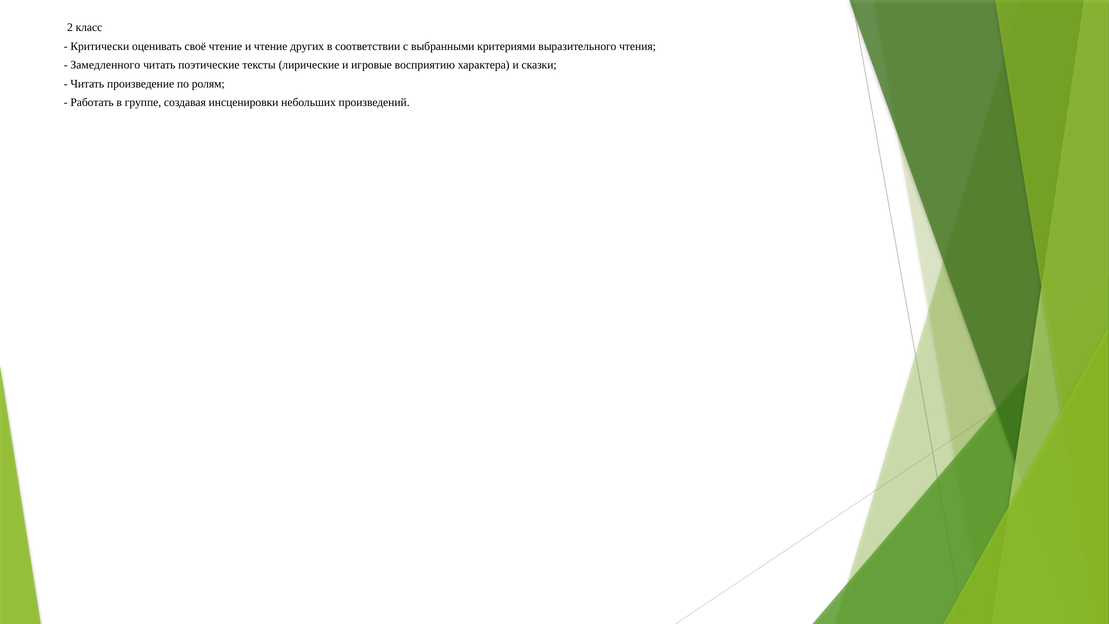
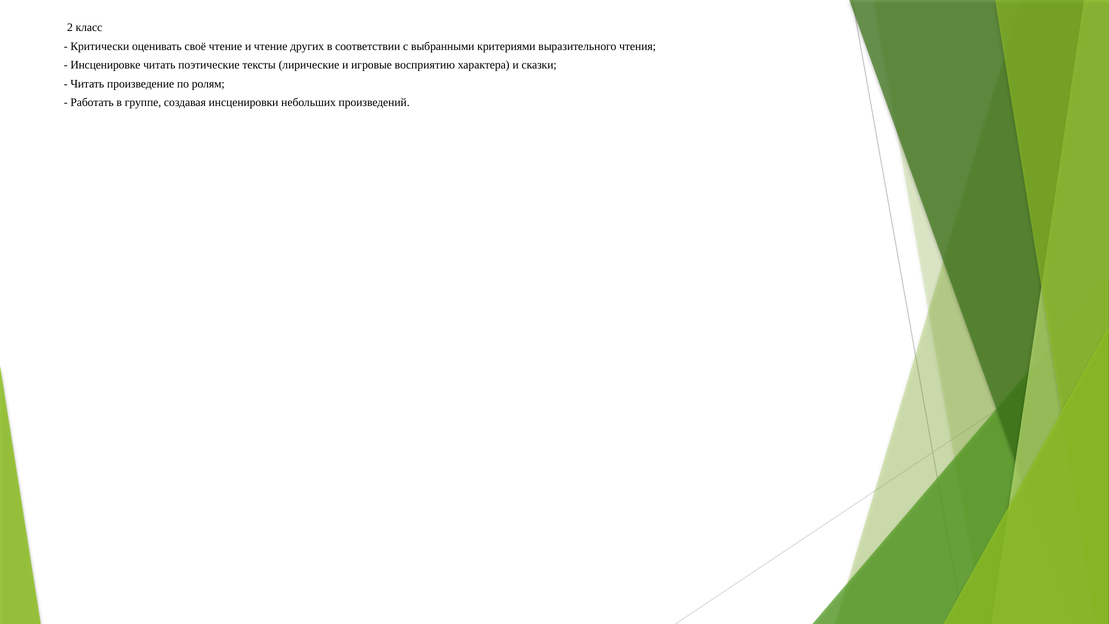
Замедленного: Замедленного -> Инсценировке
